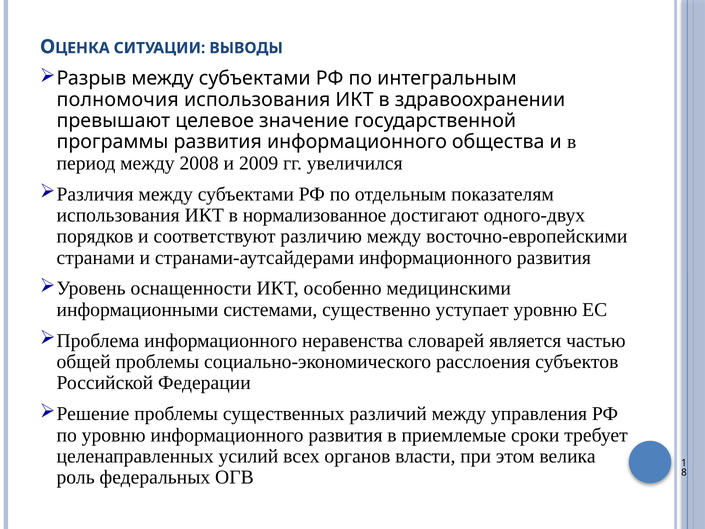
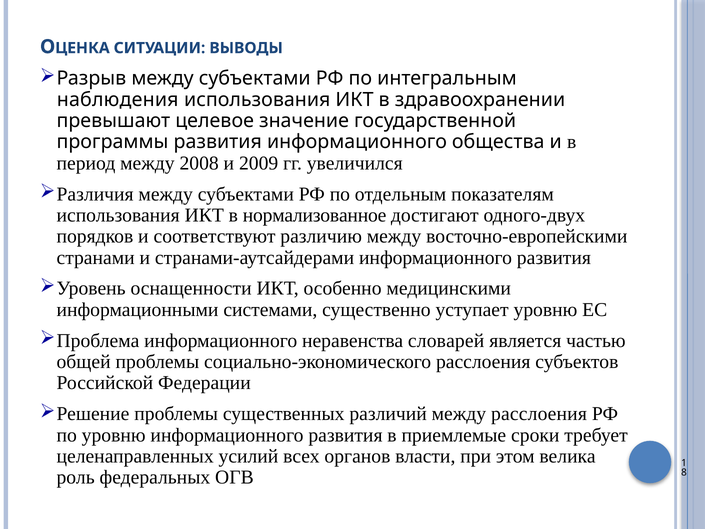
полномочия: полномочия -> наблюдения
между управления: управления -> расслоения
